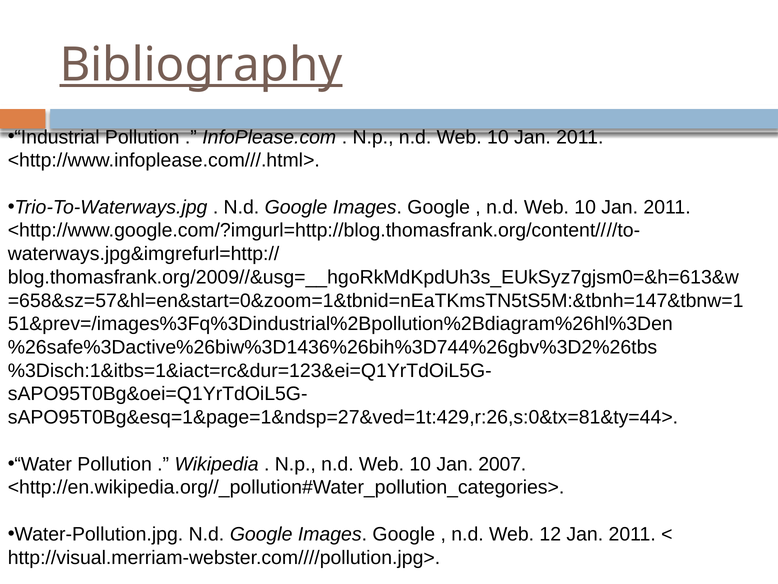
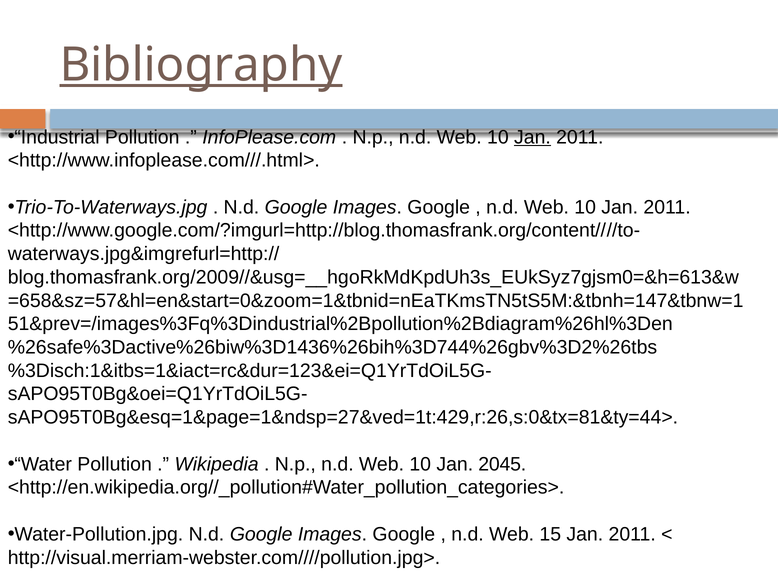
Jan at (532, 137) underline: none -> present
2007: 2007 -> 2045
12: 12 -> 15
